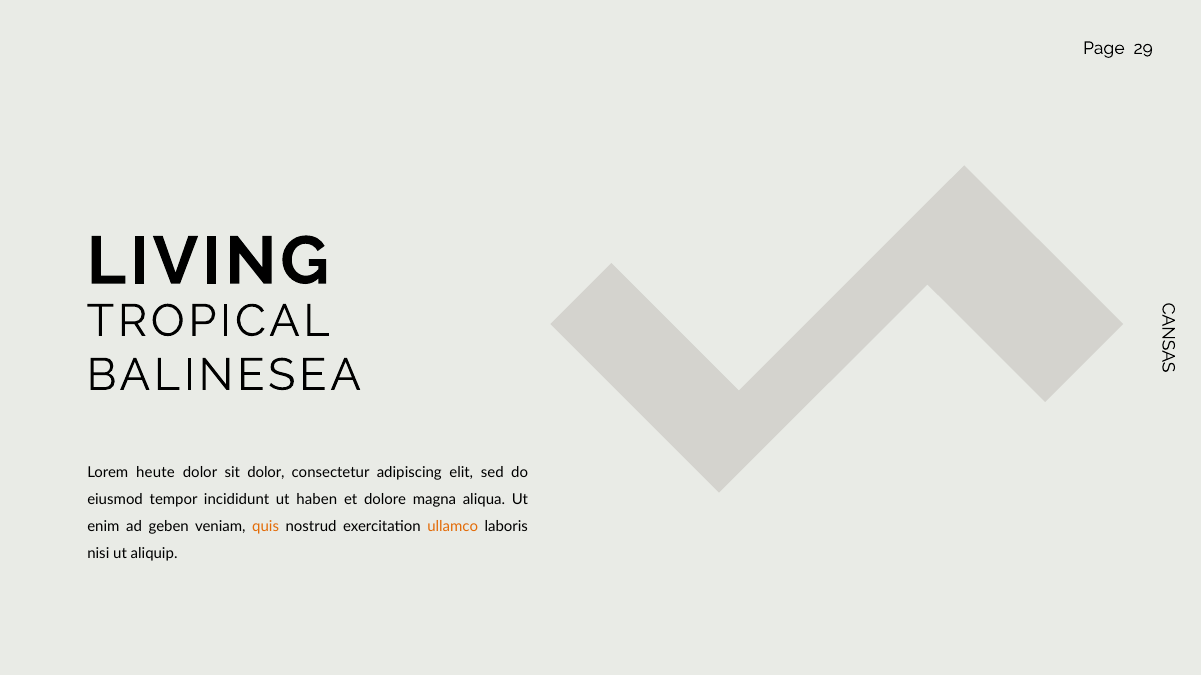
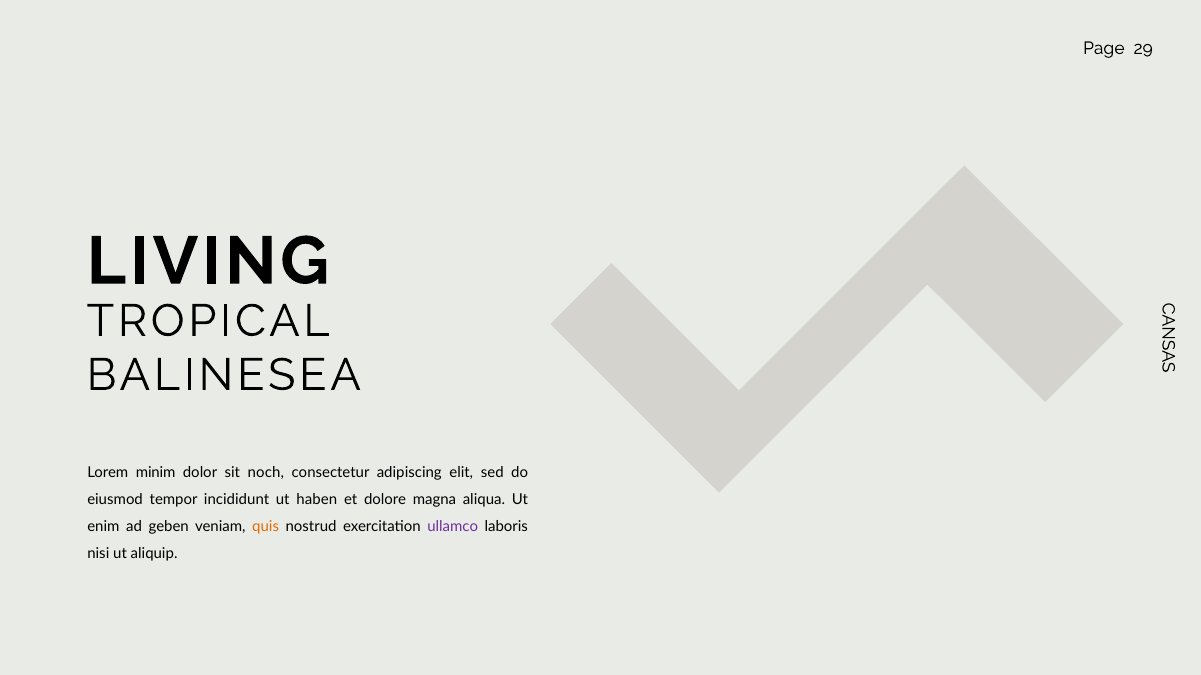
heute: heute -> minim
sit dolor: dolor -> noch
ullamco colour: orange -> purple
